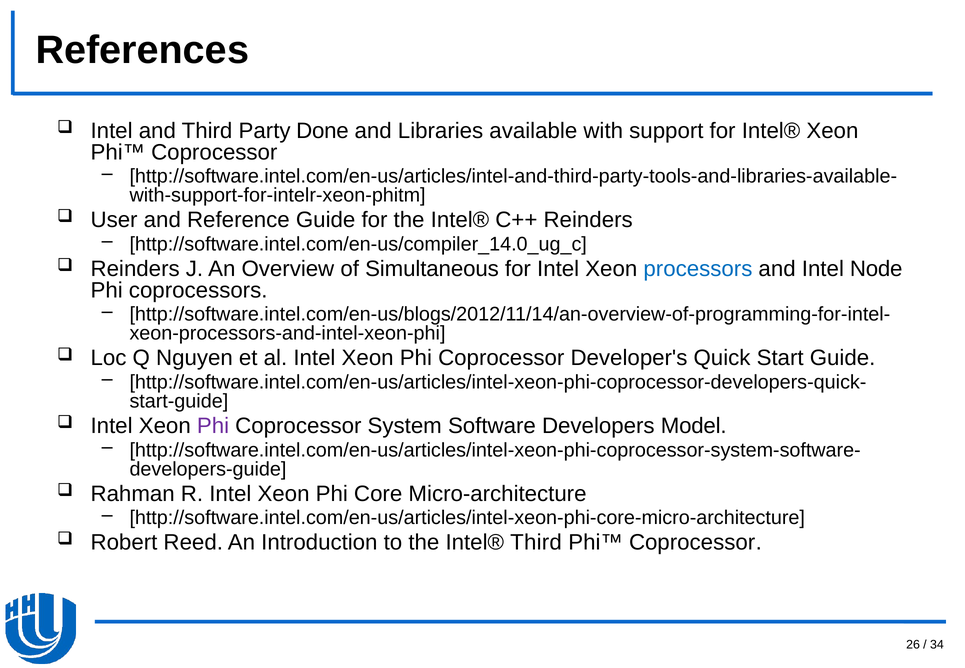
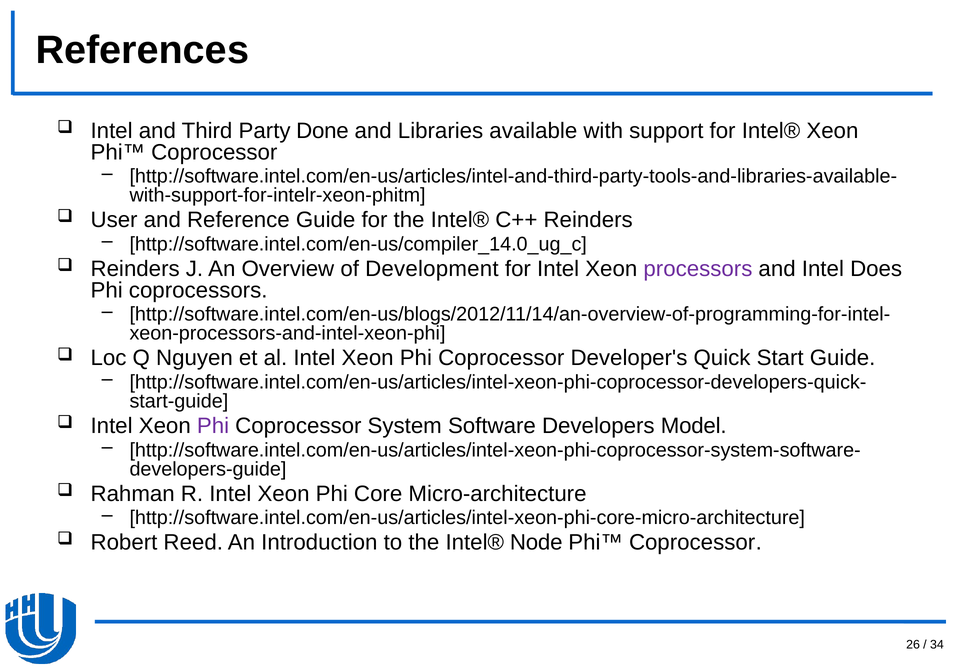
Simultaneous: Simultaneous -> Development
processors colour: blue -> purple
Node: Node -> Does
Intel® Third: Third -> Node
